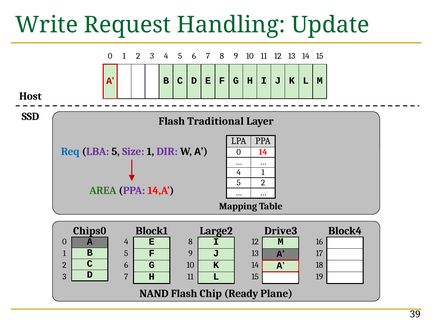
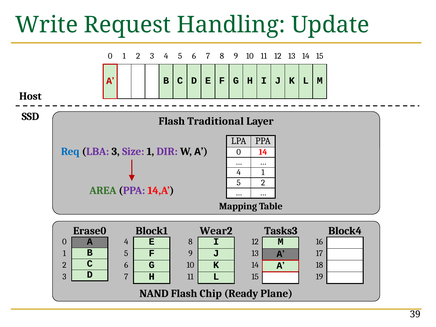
LBA 5: 5 -> 3
Chips0: Chips0 -> Erase0
Large2: Large2 -> Wear2
Drive3: Drive3 -> Tasks3
